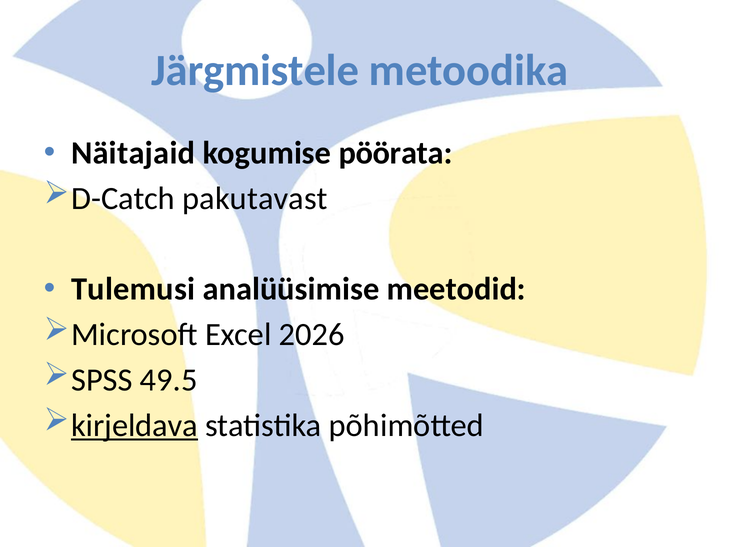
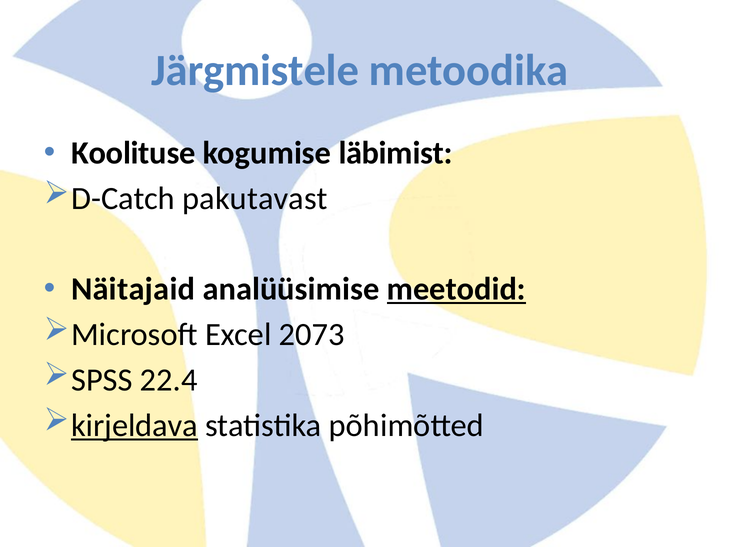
Näitajaid: Näitajaid -> Koolituse
pöörata: pöörata -> läbimist
Tulemusi: Tulemusi -> Näitajaid
meetodid underline: none -> present
2026: 2026 -> 2073
49.5: 49.5 -> 22.4
